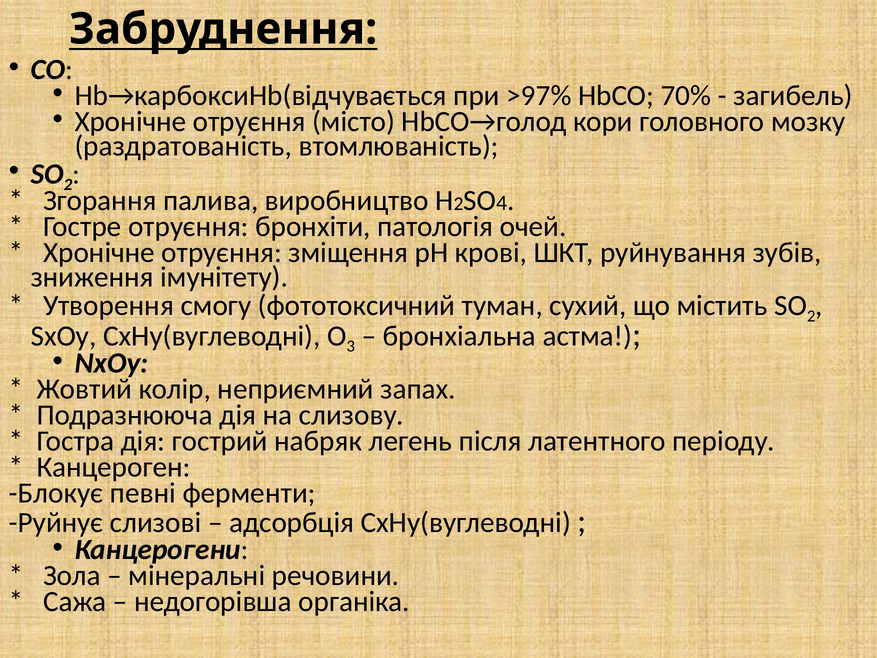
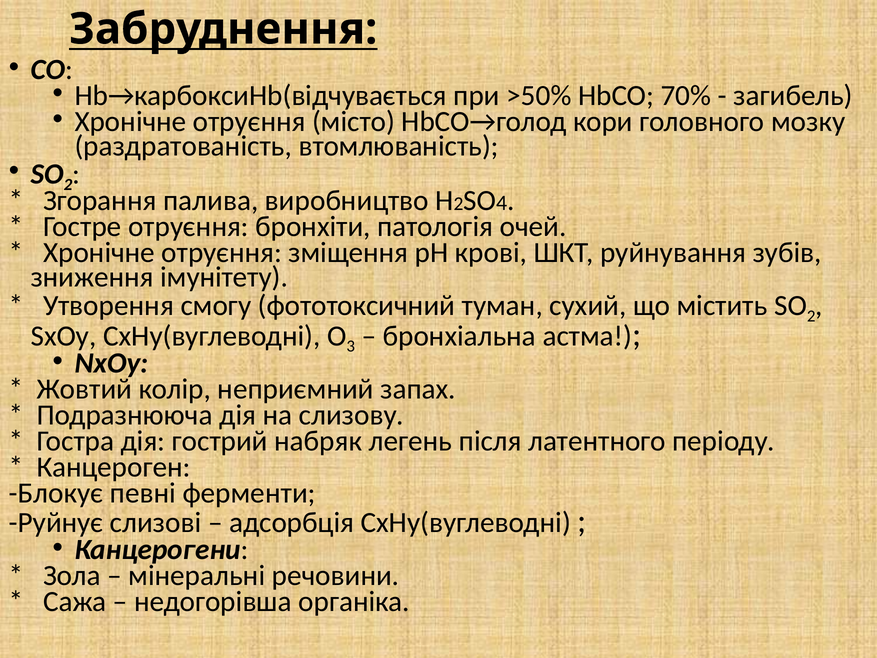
>97%: >97% -> >50%
